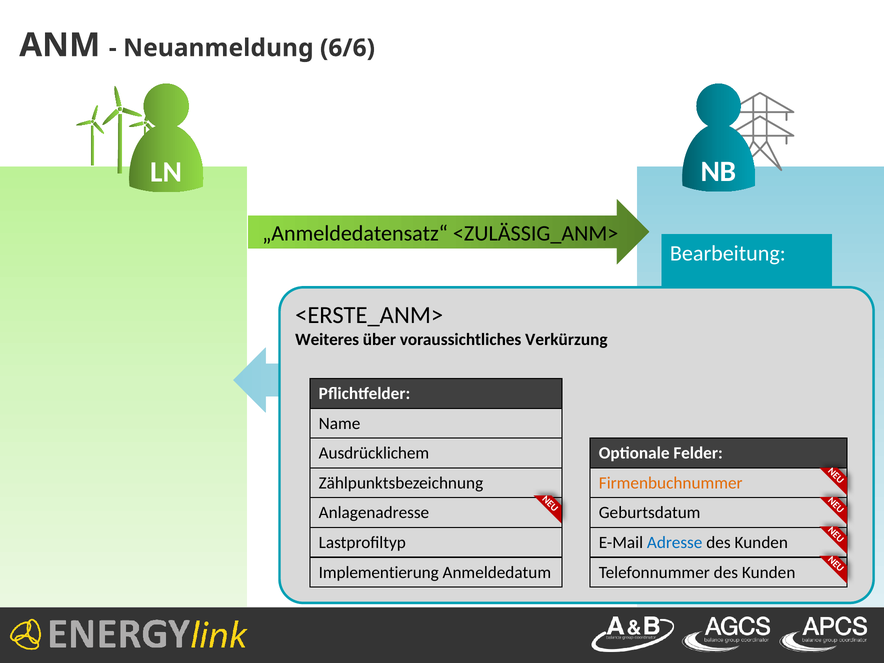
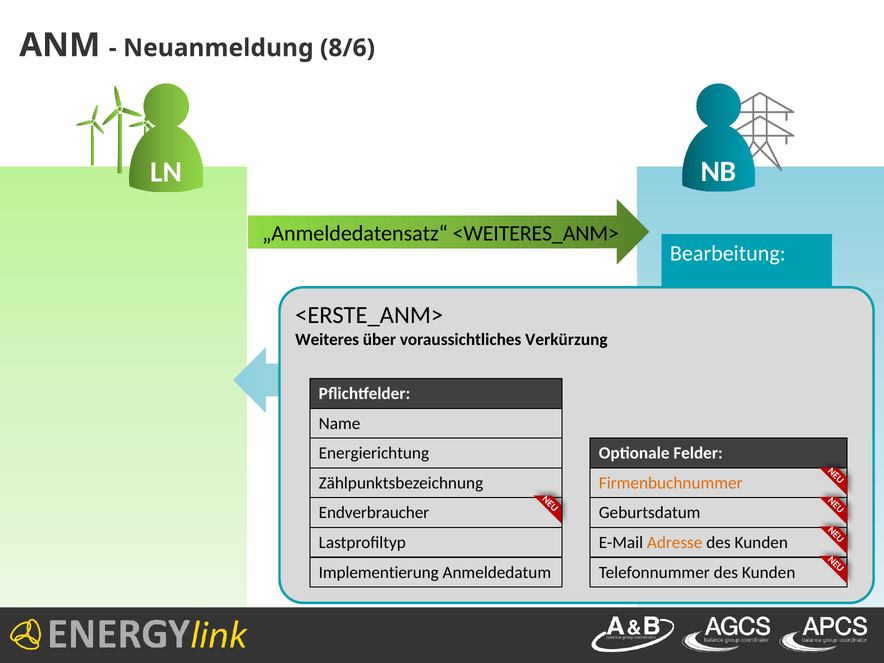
6/6: 6/6 -> 8/6
<ZULÄSSIG_ANM>: <ZULÄSSIG_ANM> -> <WEITERES_ANM>
Ausdrücklichem: Ausdrücklichem -> Energierichtung
Anlagenadresse: Anlagenadresse -> Endverbraucher
Adresse colour: blue -> orange
